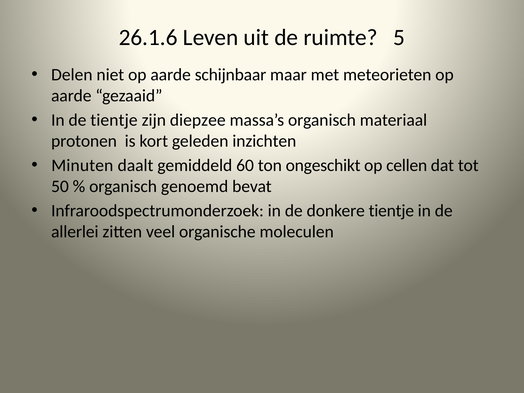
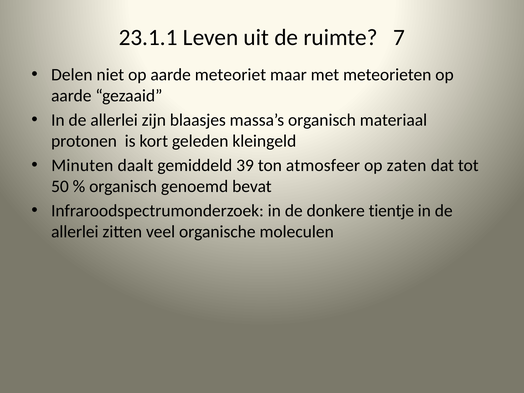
26.1.6: 26.1.6 -> 23.1.1
5: 5 -> 7
schijnbaar: schijnbaar -> meteoriet
tientje at (114, 120): tientje -> allerlei
diepzee: diepzee -> blaasjes
inzichten: inzichten -> kleingeld
60: 60 -> 39
ongeschikt: ongeschikt -> atmosfeer
cellen: cellen -> zaten
